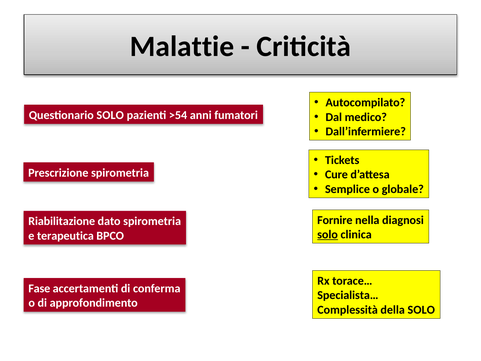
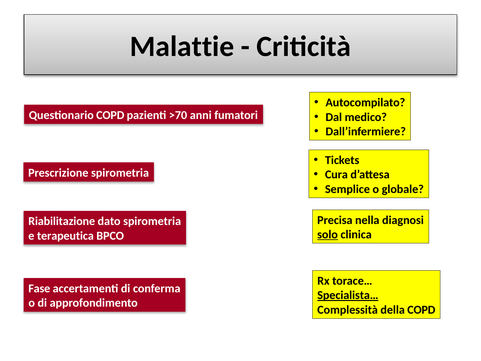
Questionario SOLO: SOLO -> COPD
>54: >54 -> >70
Cure: Cure -> Cura
Fornire: Fornire -> Precisa
Specialista… underline: none -> present
della SOLO: SOLO -> COPD
